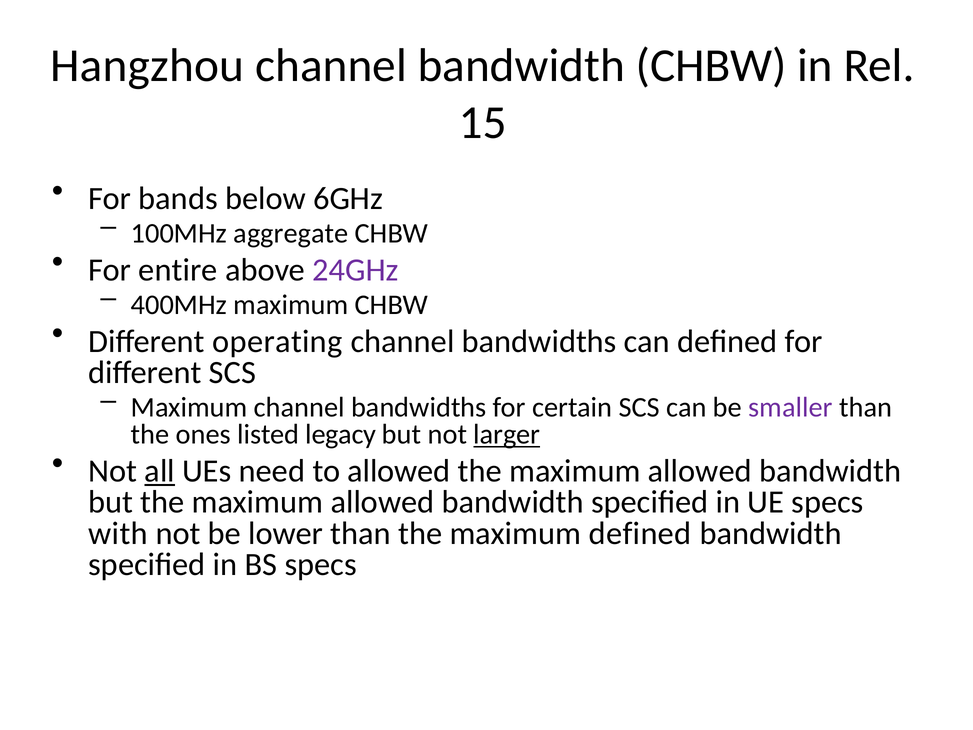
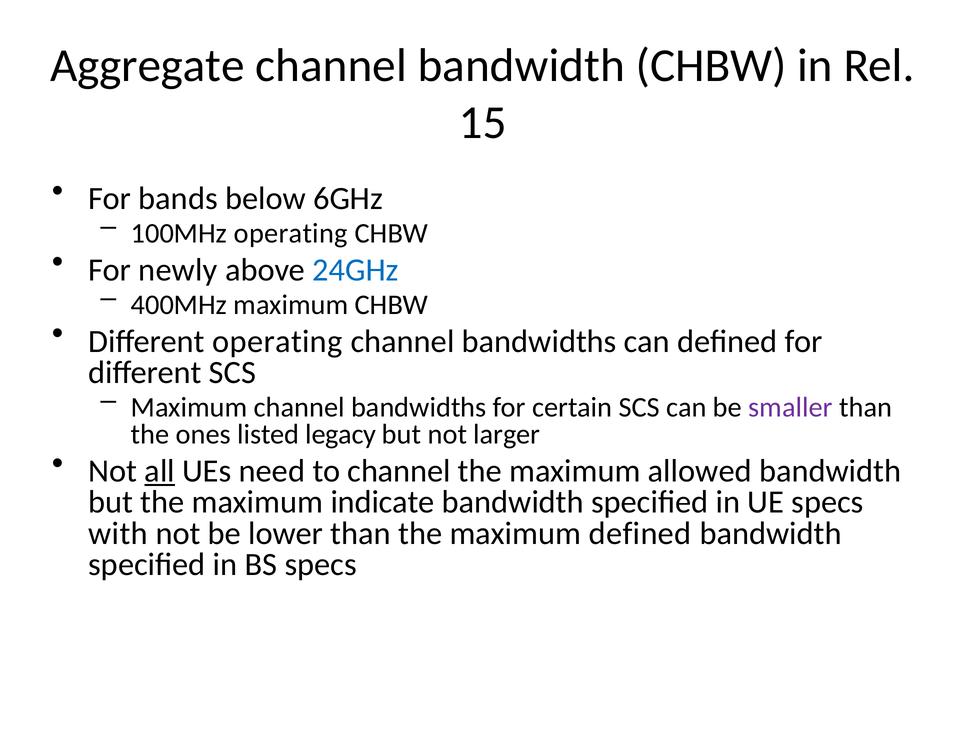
Hangzhou: Hangzhou -> Aggregate
100MHz aggregate: aggregate -> operating
entire: entire -> newly
24GHz colour: purple -> blue
larger underline: present -> none
to allowed: allowed -> channel
but the maximum allowed: allowed -> indicate
